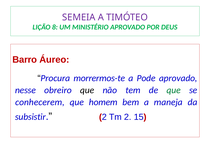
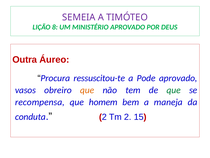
Barro: Barro -> Outra
morrermos-te: morrermos-te -> ressuscitou-te
nesse: nesse -> vasos
que at (87, 90) colour: black -> orange
conhecerem: conhecerem -> recompensa
subsistir: subsistir -> conduta
